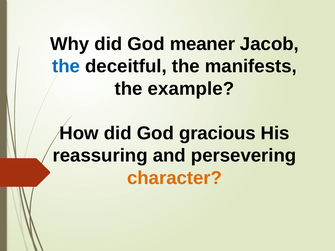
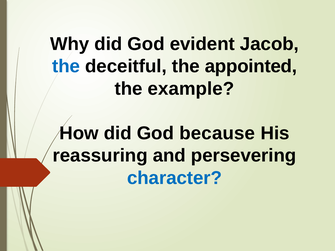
meaner: meaner -> evident
manifests: manifests -> appointed
gracious: gracious -> because
character colour: orange -> blue
